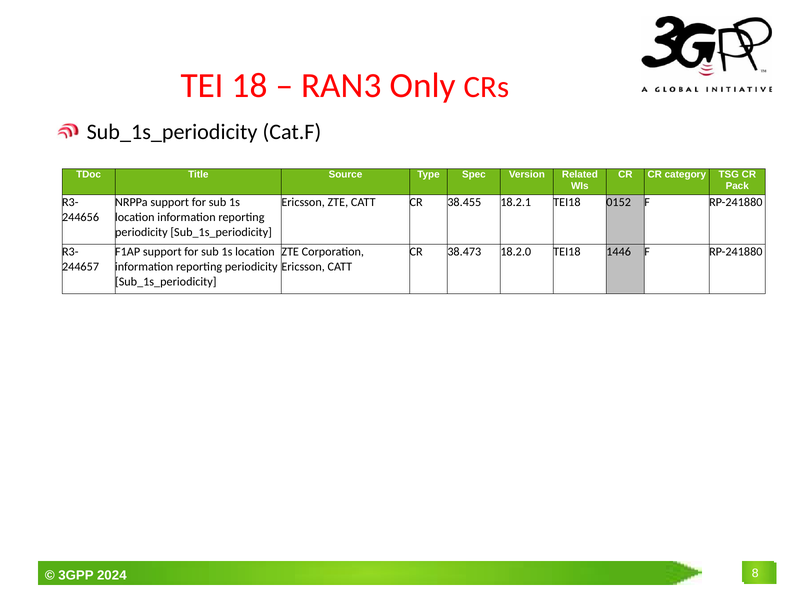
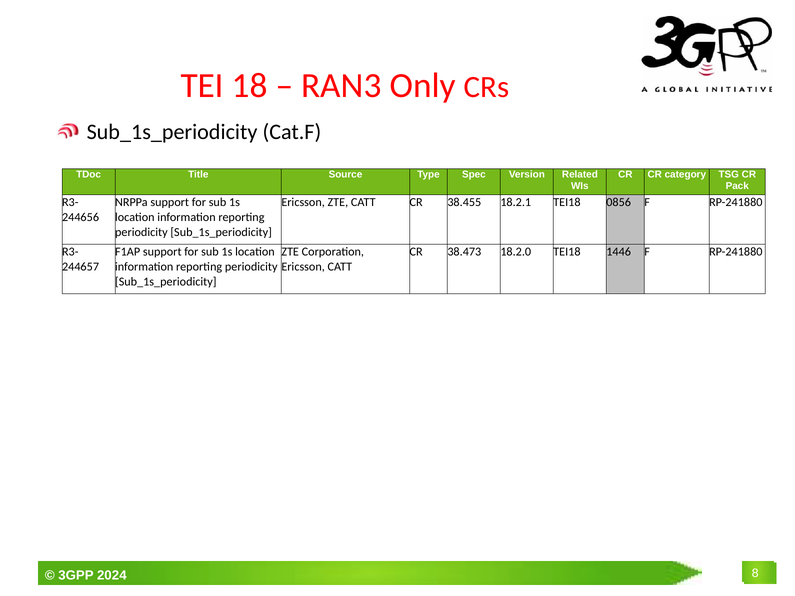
0152: 0152 -> 0856
